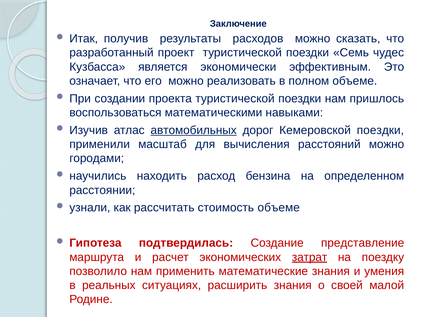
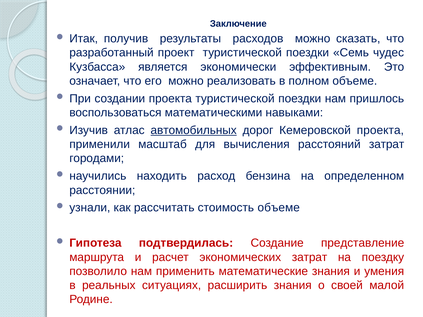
Кемеровской поездки: поездки -> проекта
расстояний можно: можно -> затрат
затрат at (310, 257) underline: present -> none
